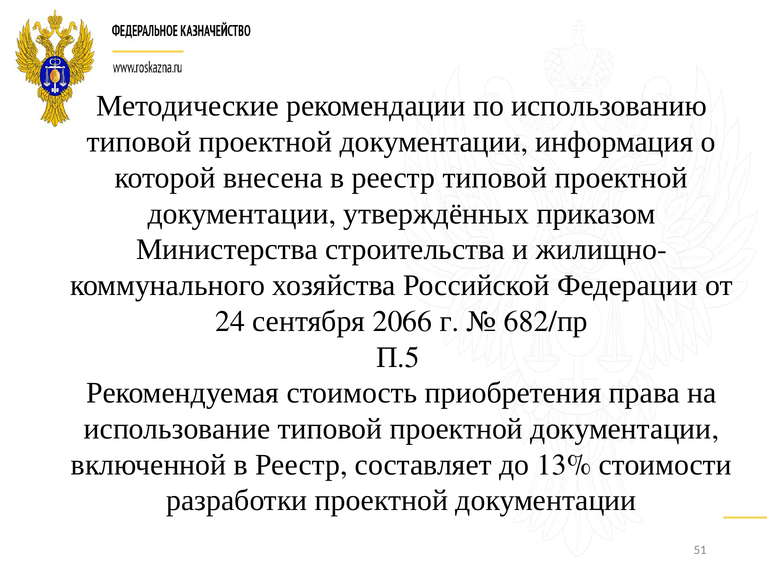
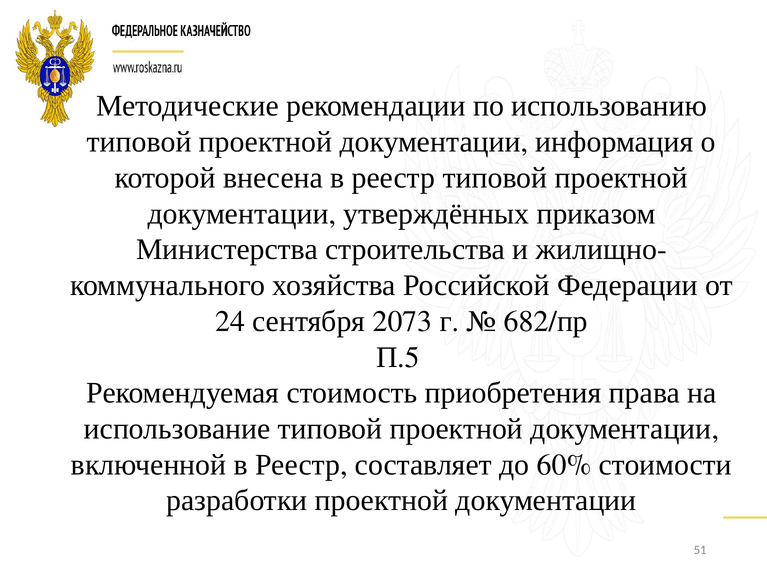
2066: 2066 -> 2073
13%: 13% -> 60%
